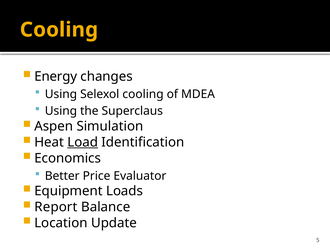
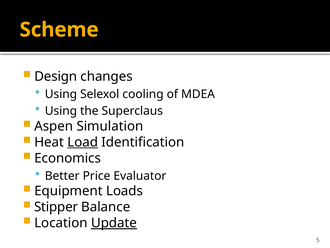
Cooling at (59, 30): Cooling -> Scheme
Energy: Energy -> Design
Report: Report -> Stipper
Update underline: none -> present
